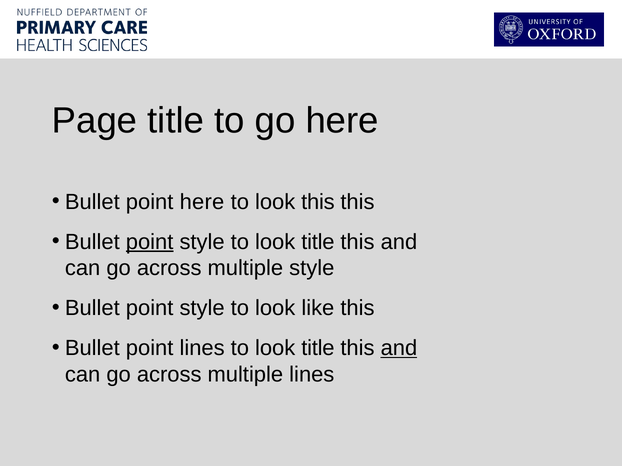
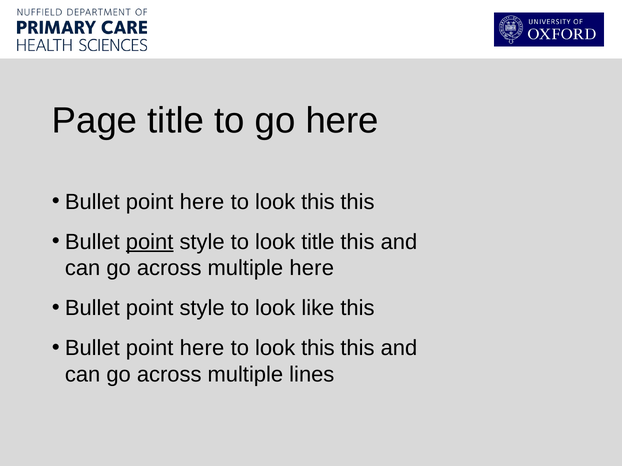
multiple style: style -> here
lines at (202, 349): lines -> here
title at (318, 349): title -> this
and at (399, 349) underline: present -> none
